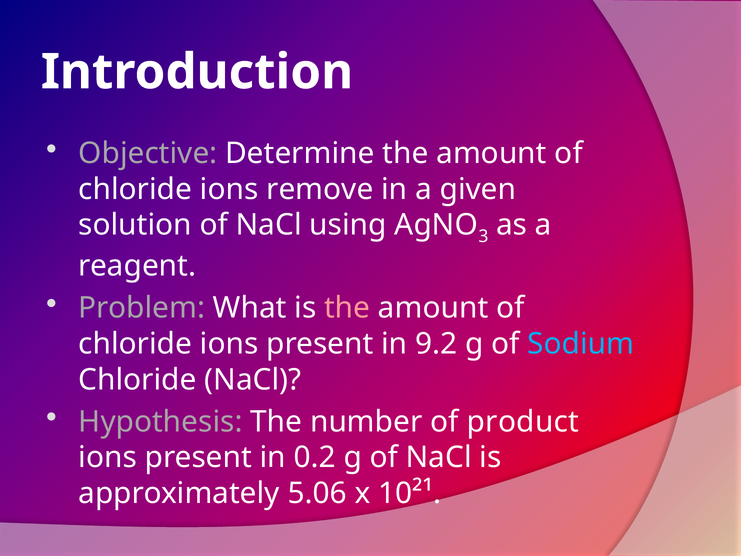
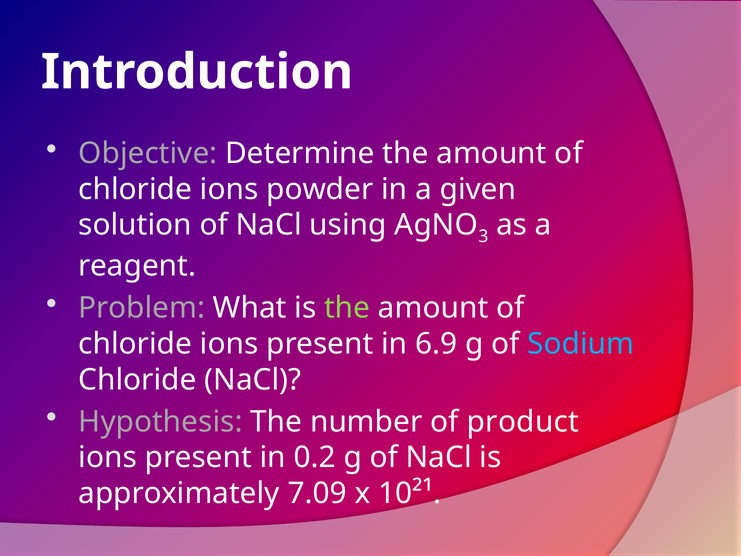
remove: remove -> powder
the at (347, 308) colour: pink -> light green
9.2: 9.2 -> 6.9
5.06: 5.06 -> 7.09
